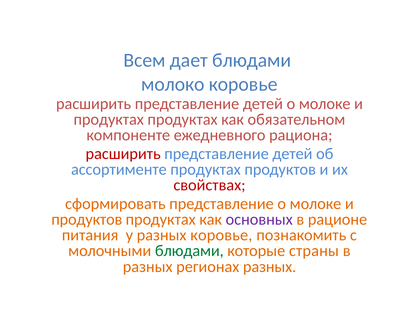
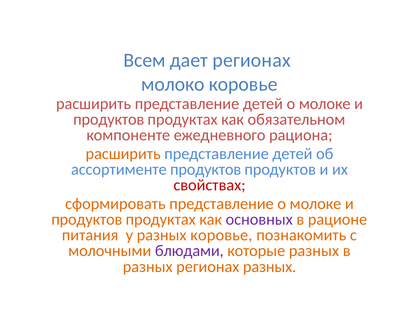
дает блюдами: блюдами -> регионах
продуктах at (109, 119): продуктах -> продуктов
расширить at (123, 153) colour: red -> orange
ассортименте продуктах: продуктах -> продуктов
блюдами at (189, 250) colour: green -> purple
которые страны: страны -> разных
